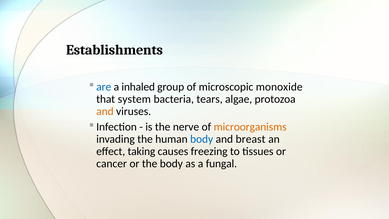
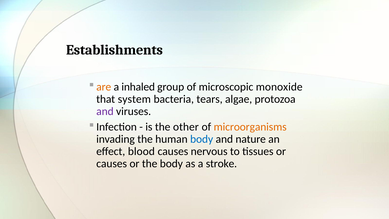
are colour: blue -> orange
and at (105, 111) colour: orange -> purple
nerve: nerve -> other
breast: breast -> nature
taking: taking -> blood
freezing: freezing -> nervous
cancer at (112, 164): cancer -> causes
fungal: fungal -> stroke
